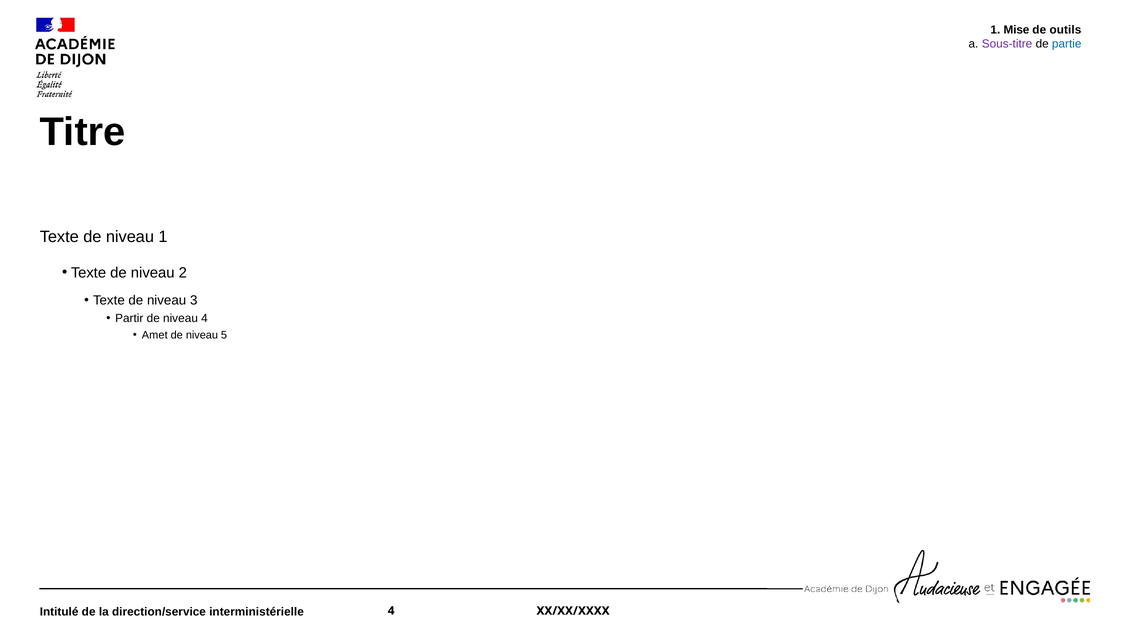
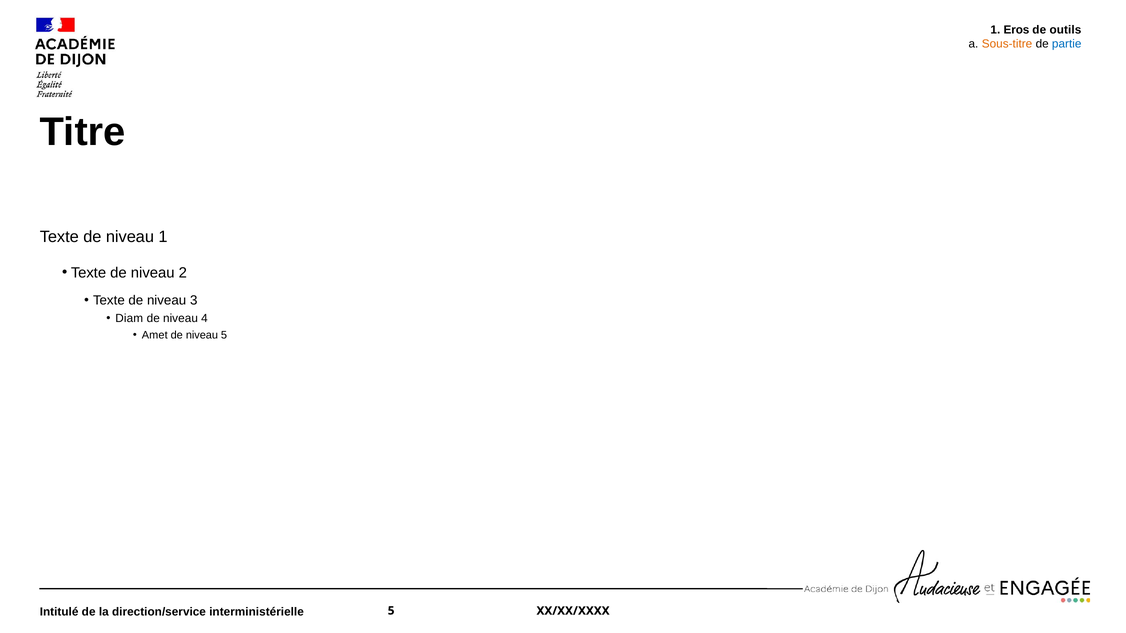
Mise: Mise -> Eros
Sous-titre colour: purple -> orange
Partir: Partir -> Diam
interministérielle 4: 4 -> 5
